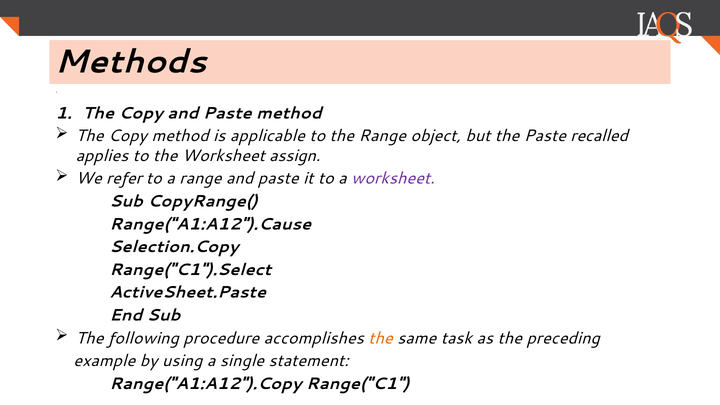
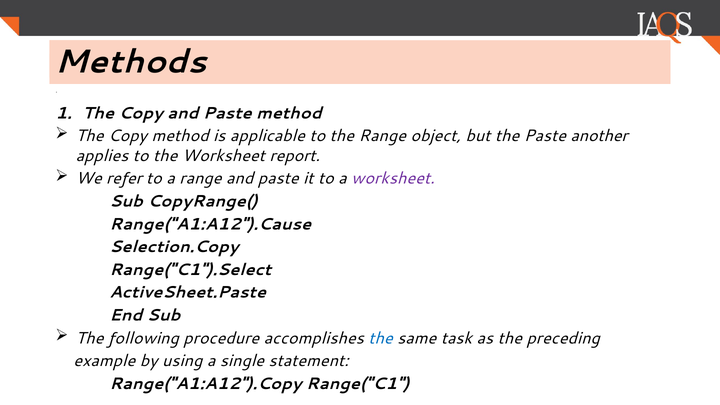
recalled: recalled -> another
assign: assign -> report
the at (381, 338) colour: orange -> blue
